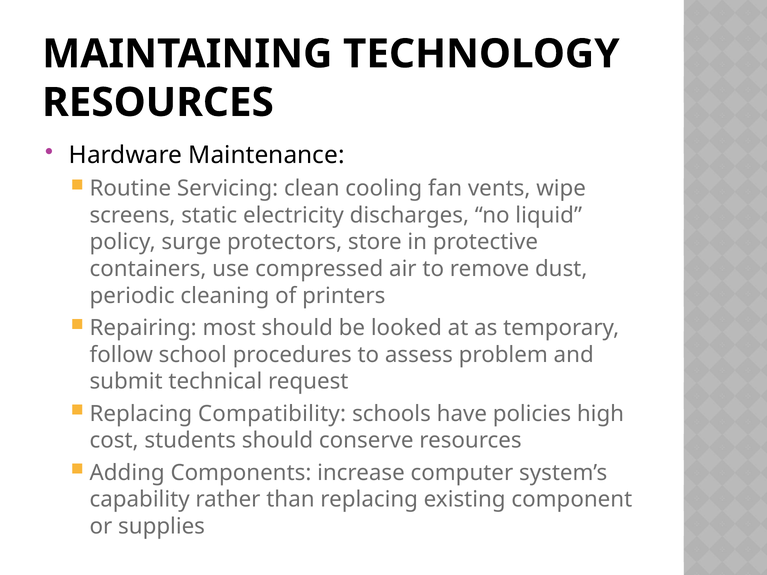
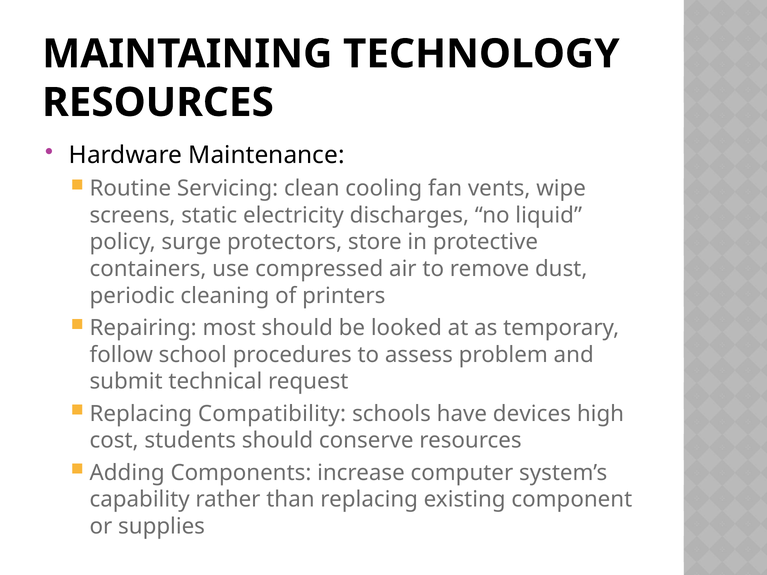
policies: policies -> devices
